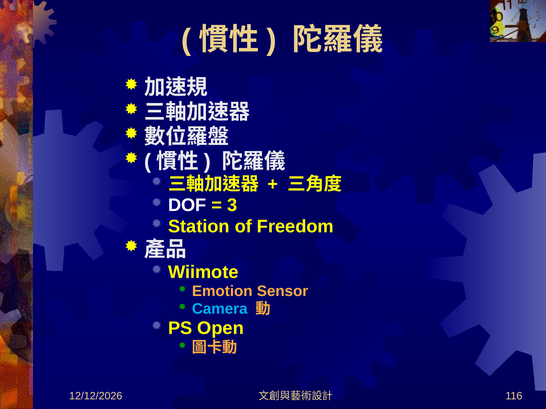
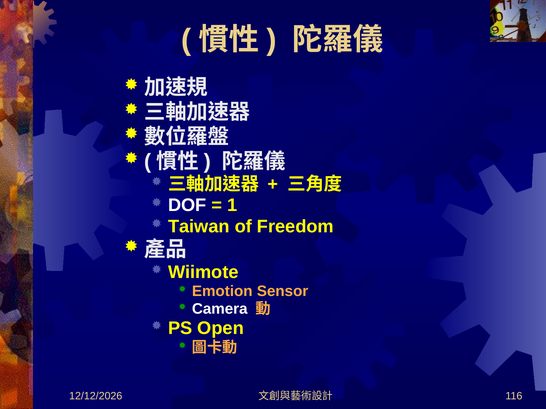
3: 3 -> 1
Station: Station -> Taiwan
Camera colour: light blue -> white
